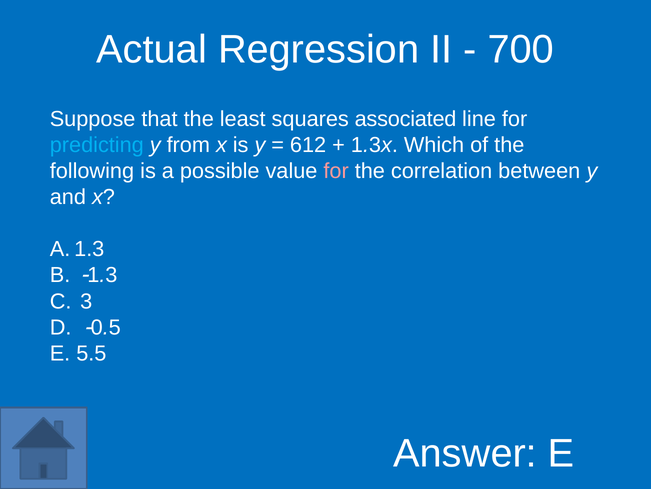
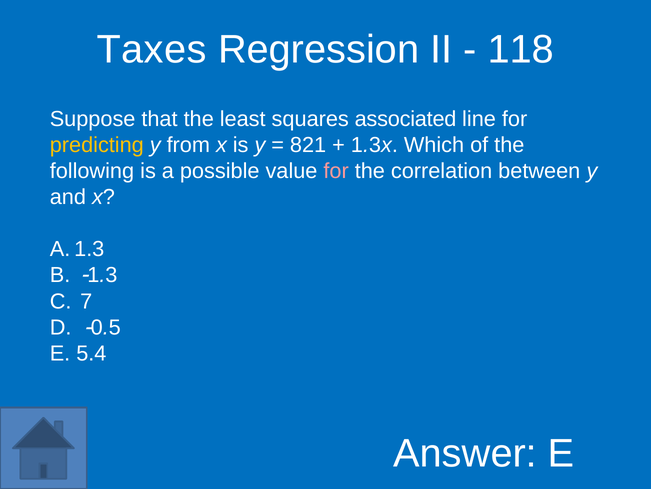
Actual: Actual -> Taxes
700: 700 -> 118
predicting colour: light blue -> yellow
612: 612 -> 821
3: 3 -> 7
5.5: 5.5 -> 5.4
